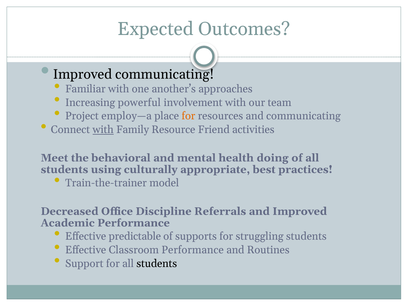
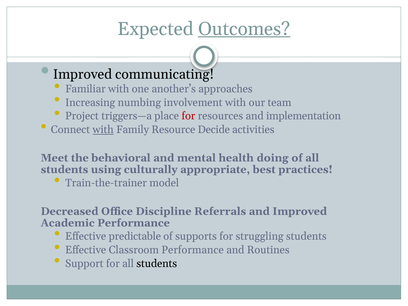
Outcomes underline: none -> present
powerful: powerful -> numbing
employ—a: employ—a -> triggers—a
for at (188, 116) colour: orange -> red
and communicating: communicating -> implementation
Friend: Friend -> Decide
